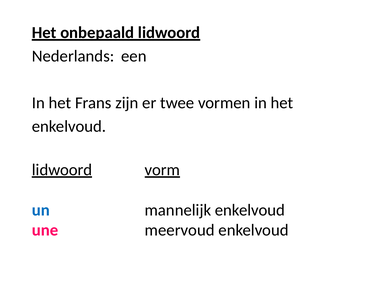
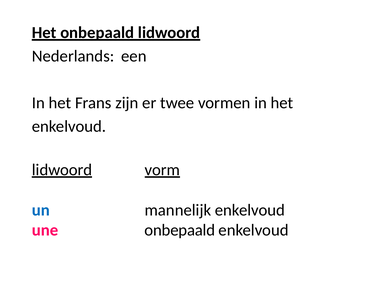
une meervoud: meervoud -> onbepaald
